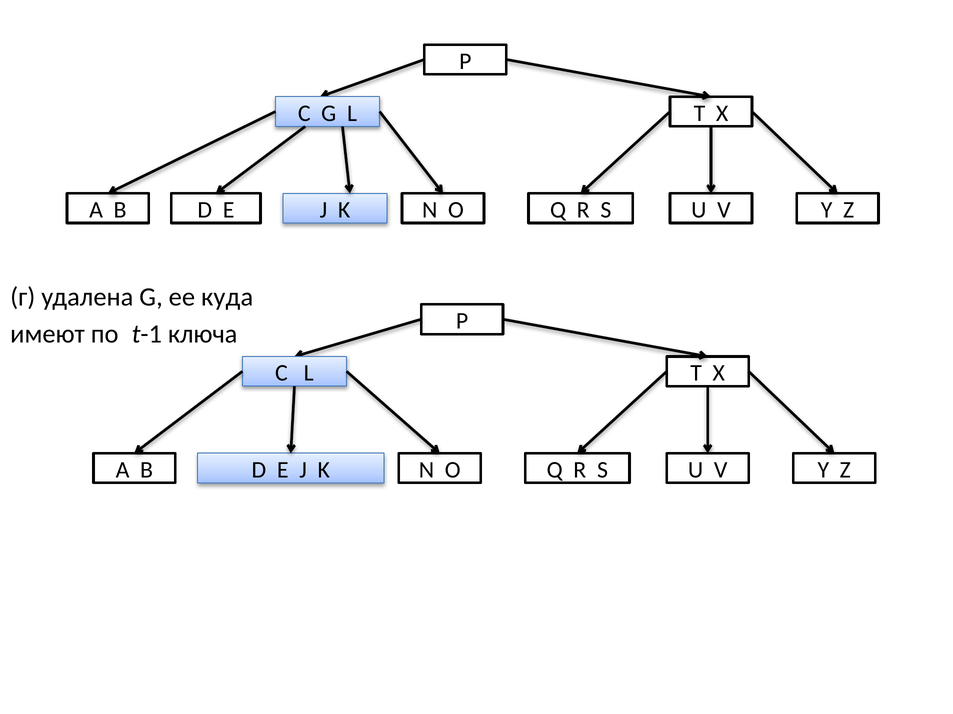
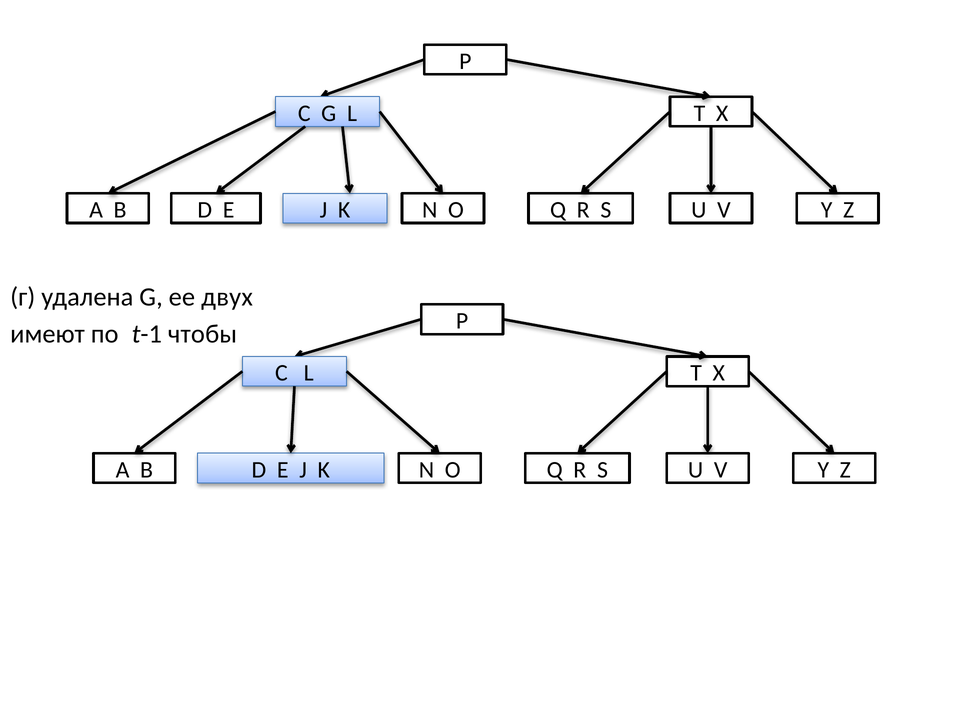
куда: куда -> двух
ключа: ключа -> чтобы
